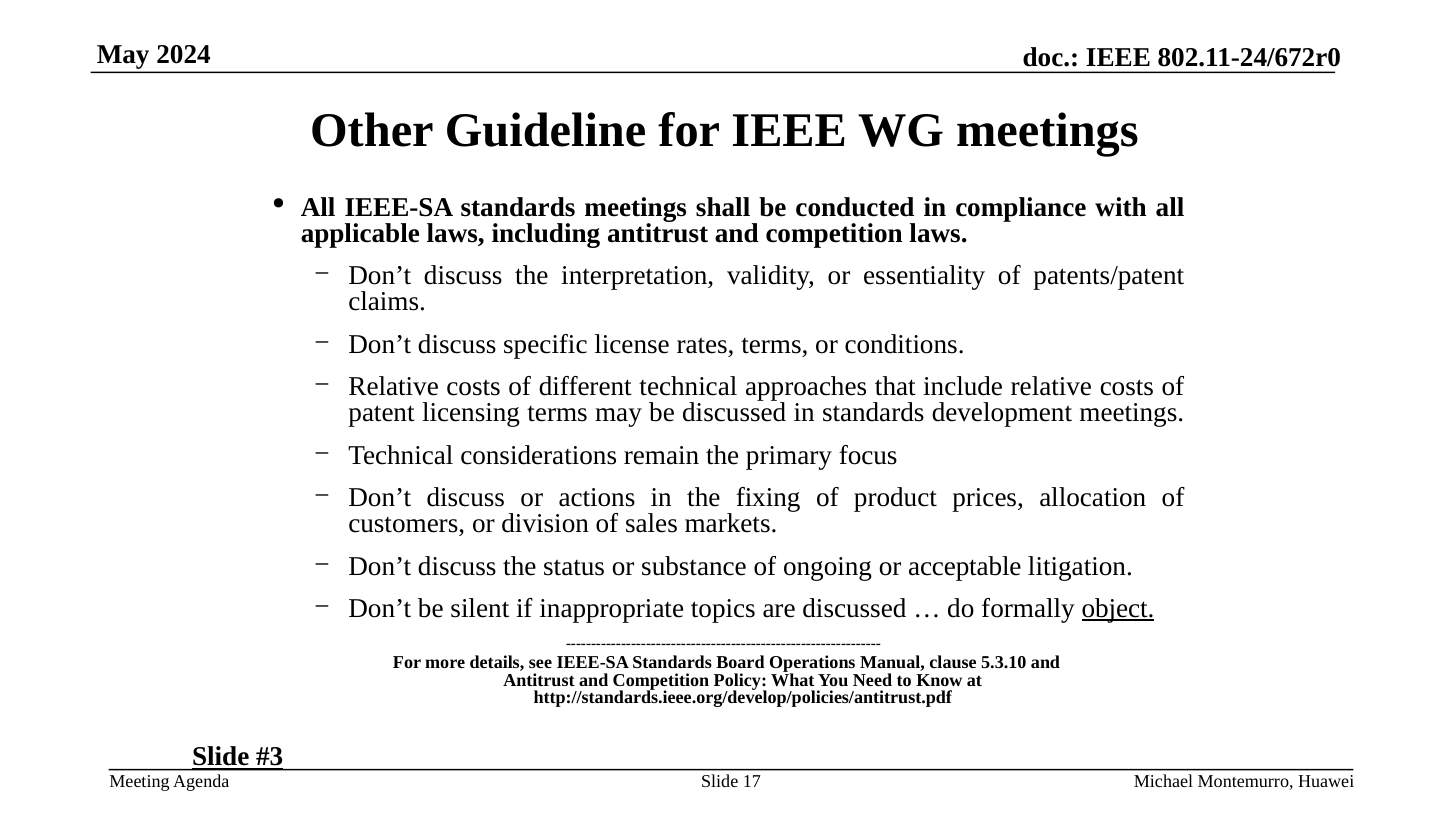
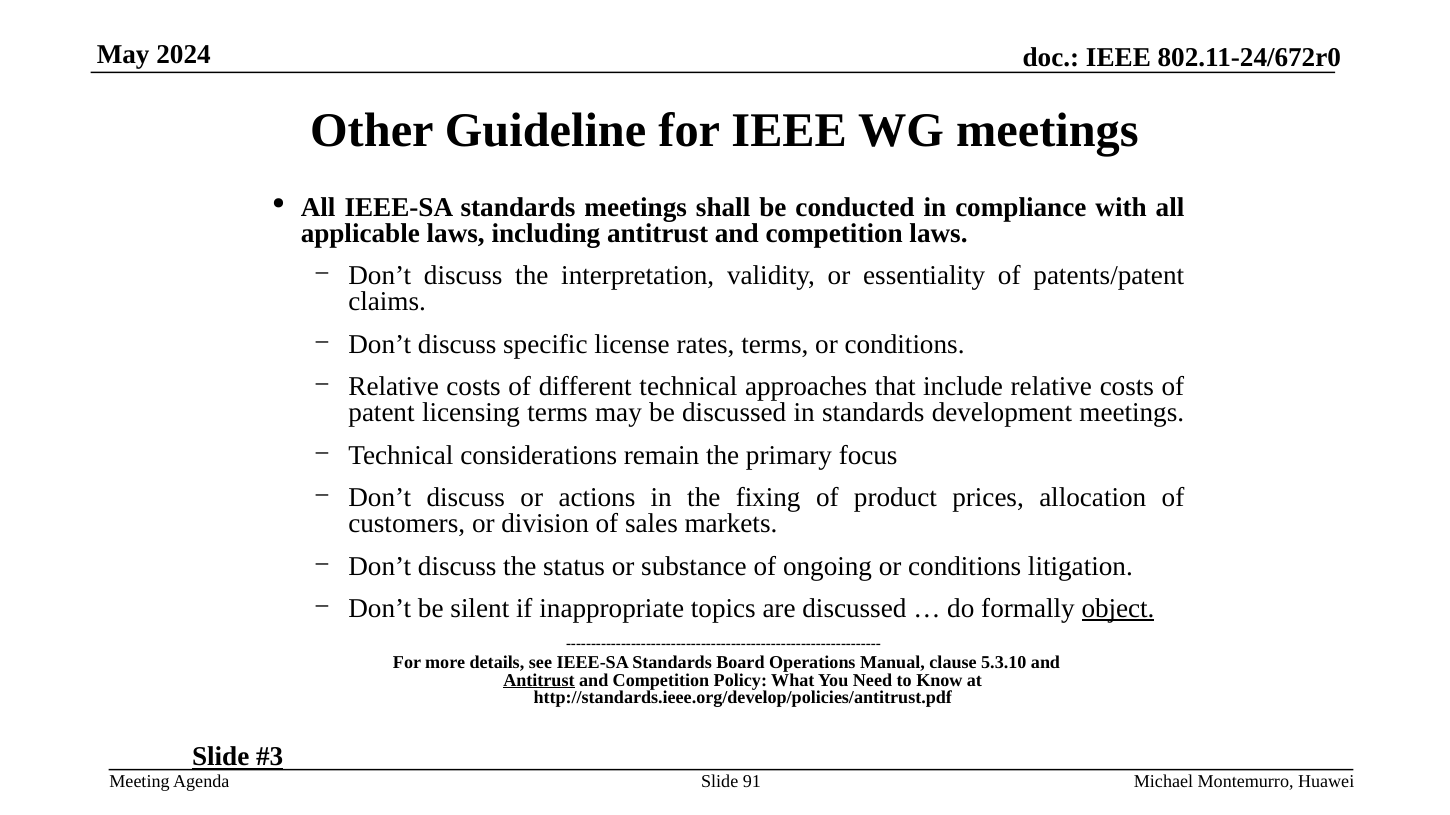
ongoing or acceptable: acceptable -> conditions
Antitrust at (539, 681) underline: none -> present
17: 17 -> 91
